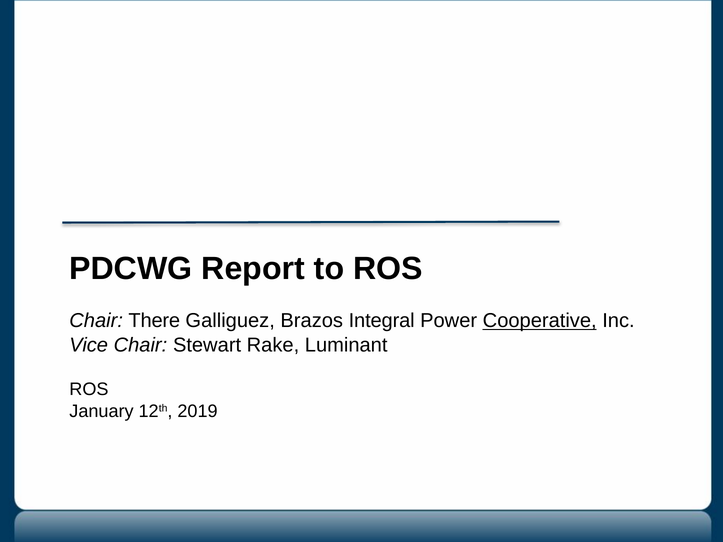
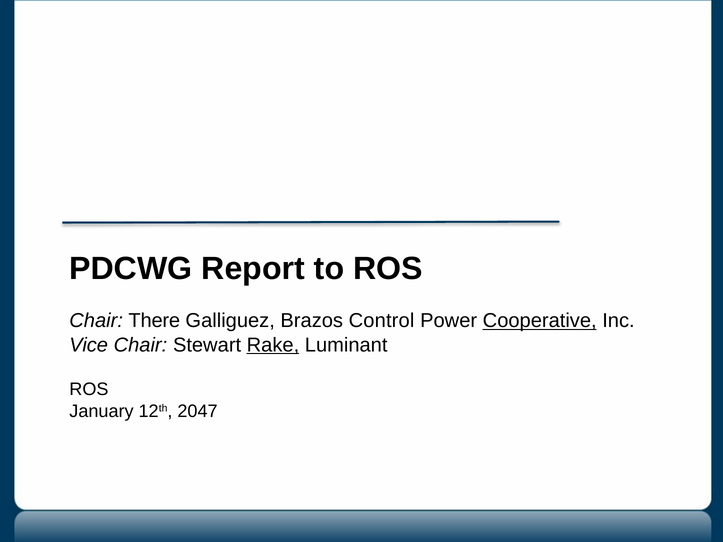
Integral: Integral -> Control
Rake underline: none -> present
2019: 2019 -> 2047
